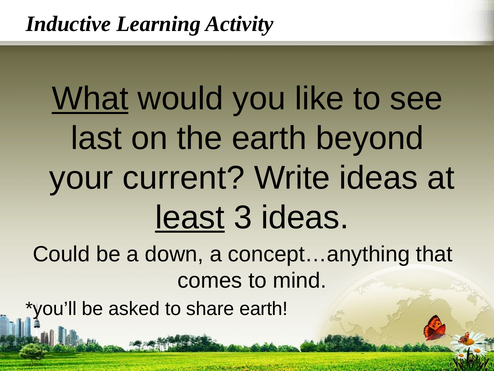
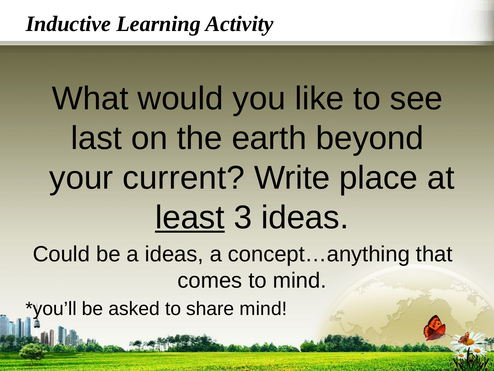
What underline: present -> none
Write ideas: ideas -> place
a down: down -> ideas
share earth: earth -> mind
